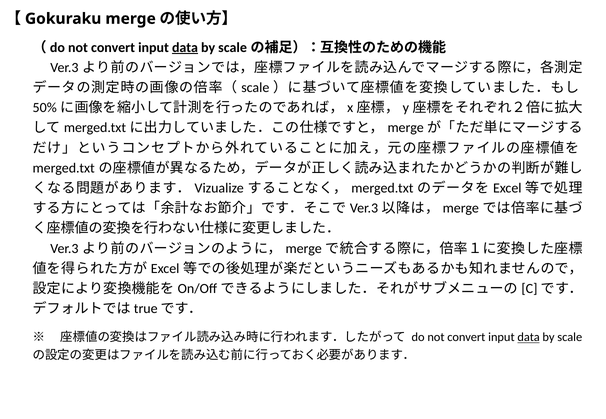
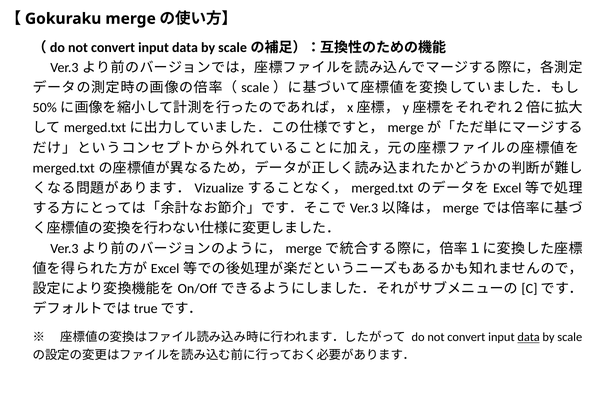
data at (185, 48) underline: present -> none
